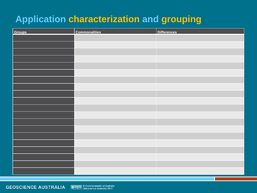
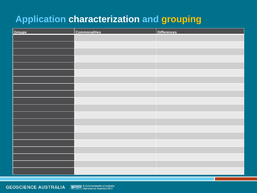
characterization colour: yellow -> white
